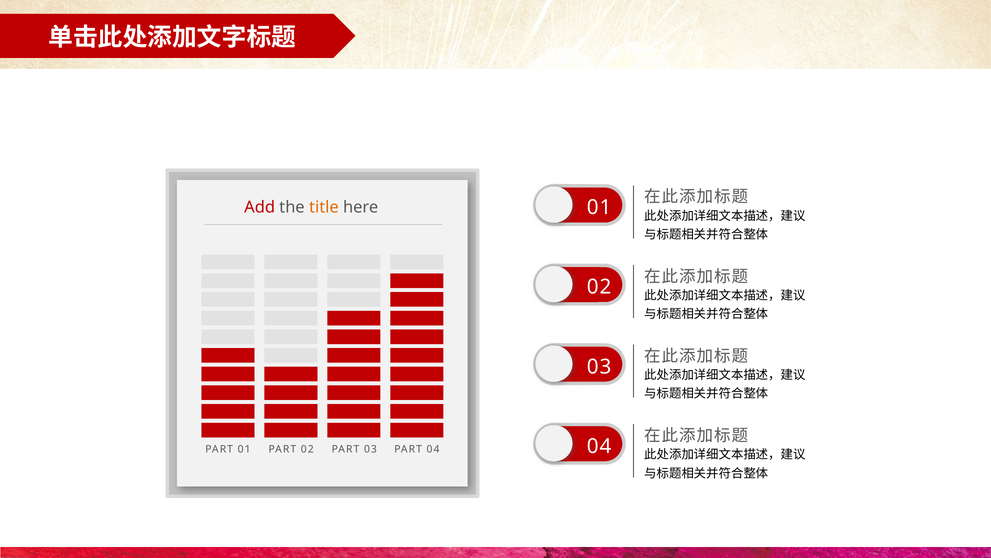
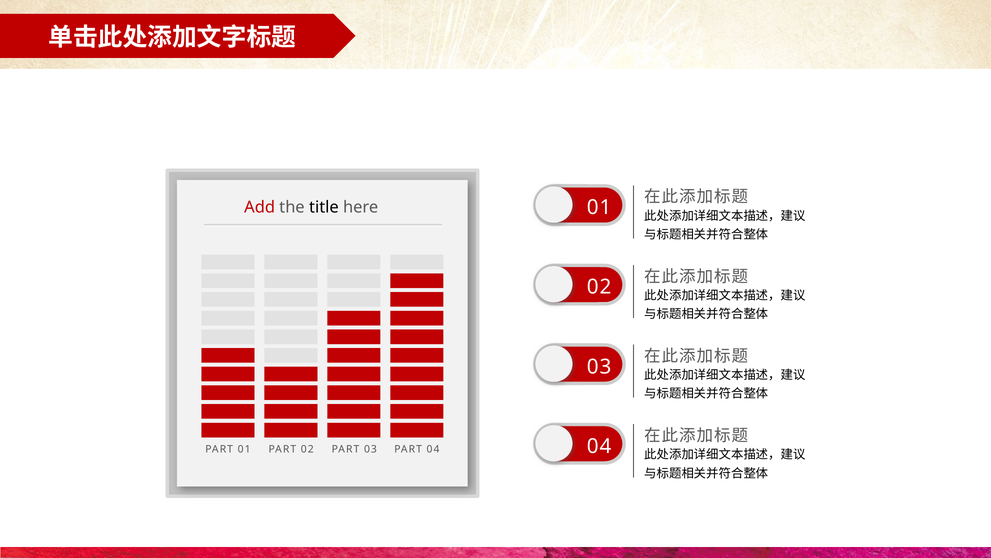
title colour: orange -> black
